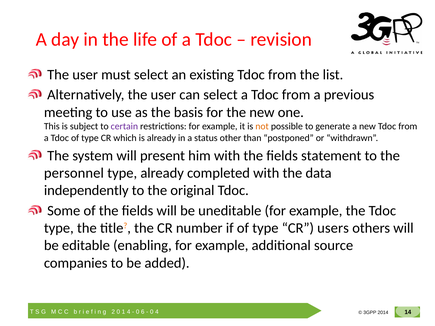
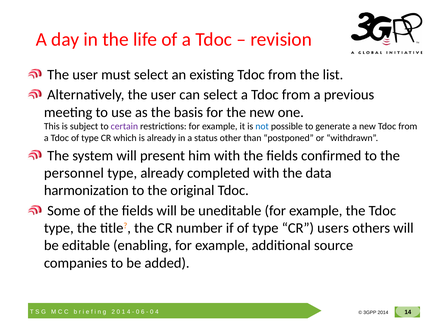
not colour: orange -> blue
statement: statement -> confirmed
independently: independently -> harmonization
